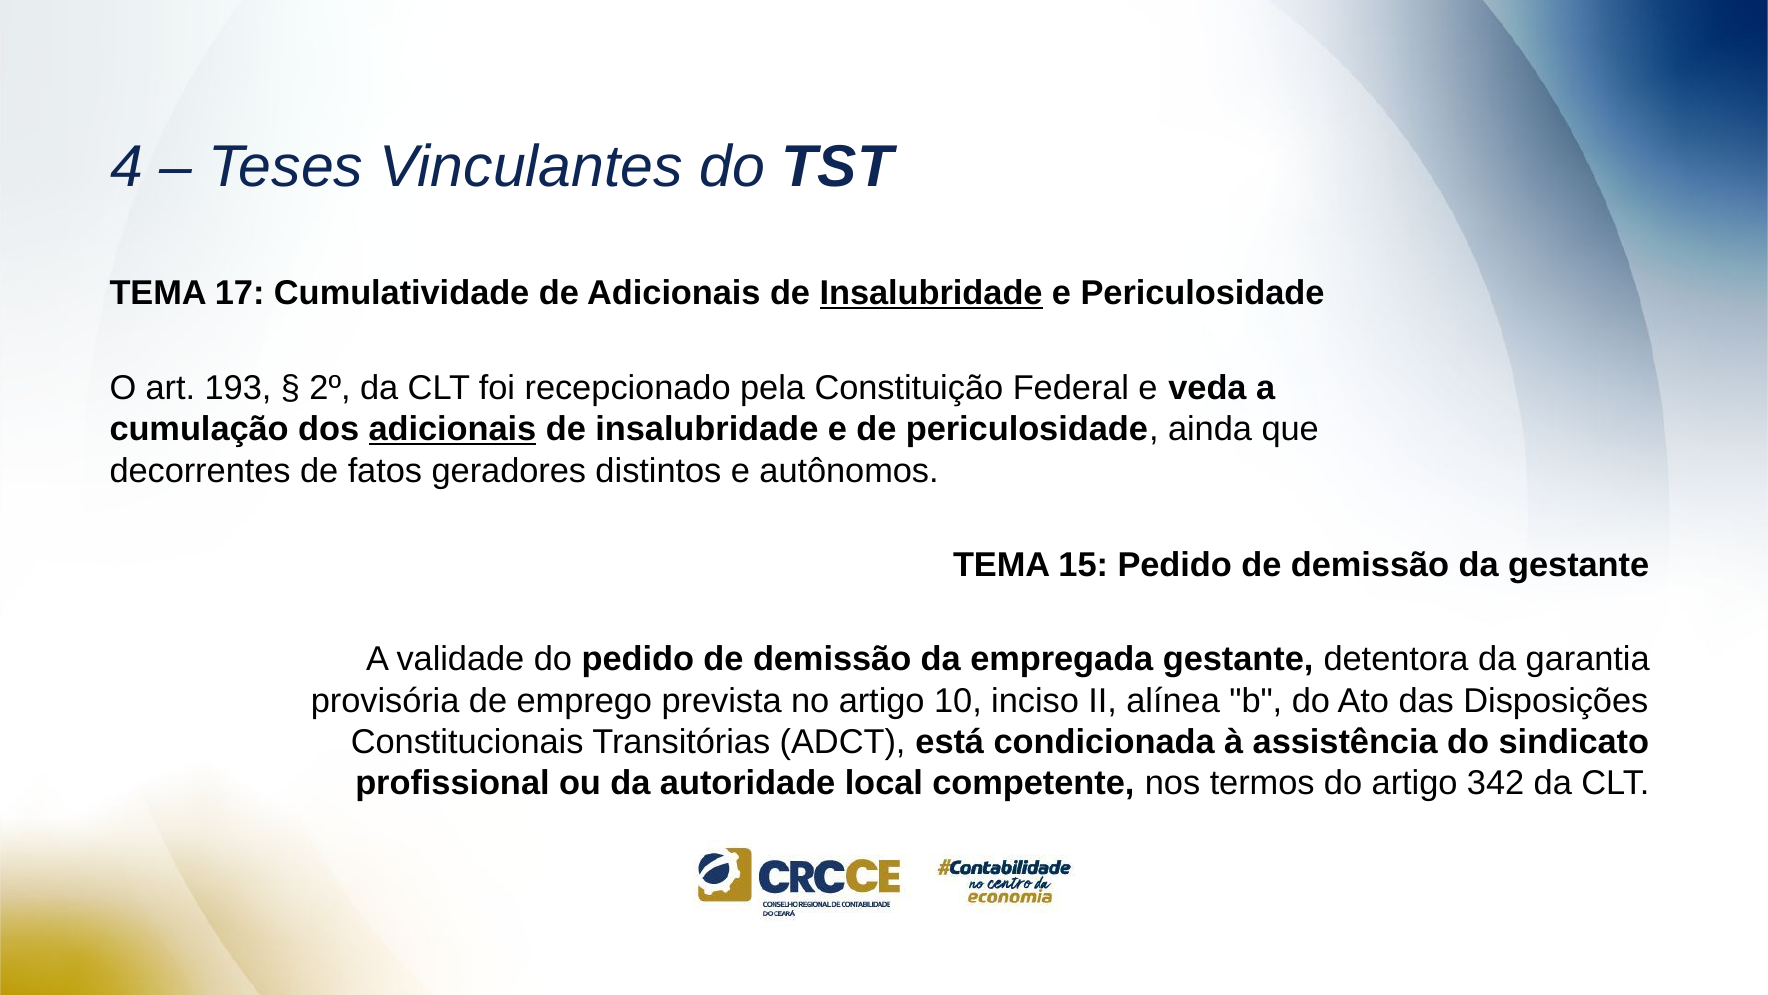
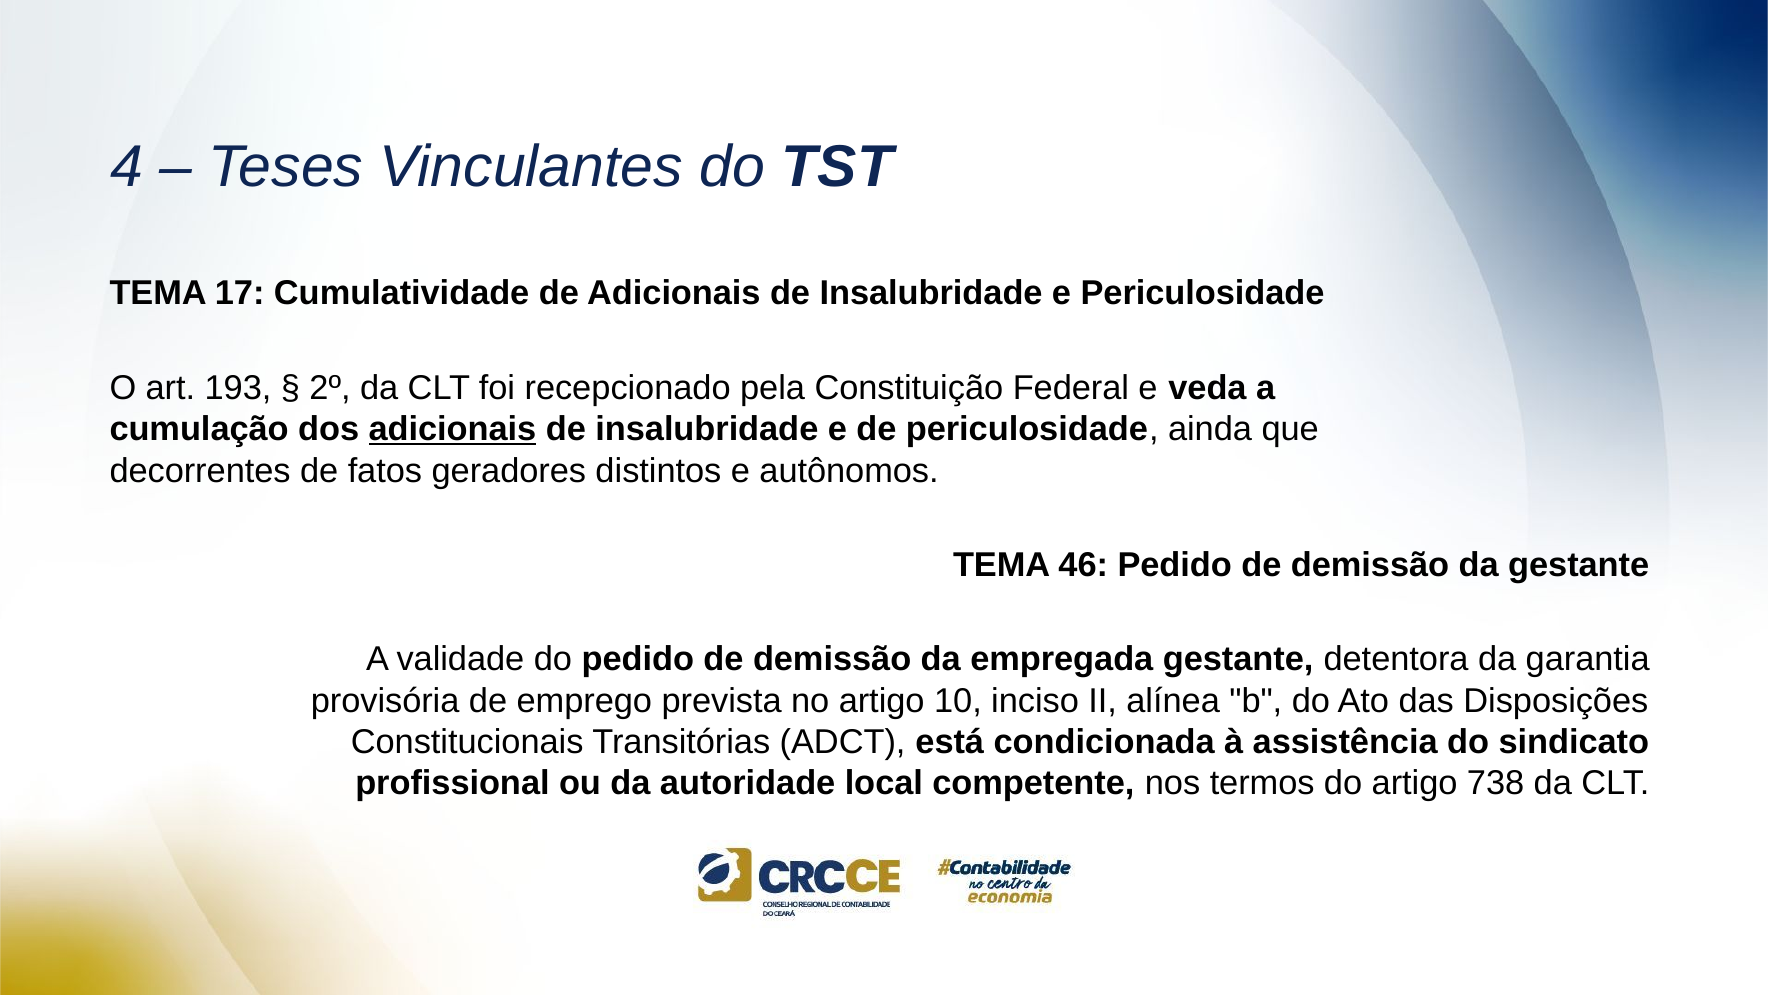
Insalubridade at (931, 293) underline: present -> none
15: 15 -> 46
342: 342 -> 738
